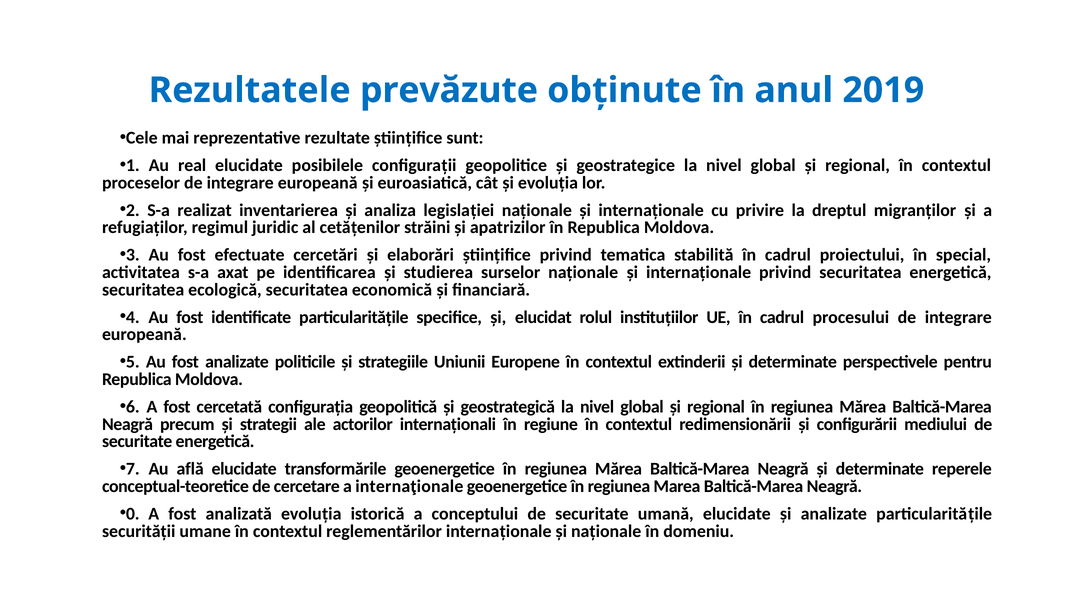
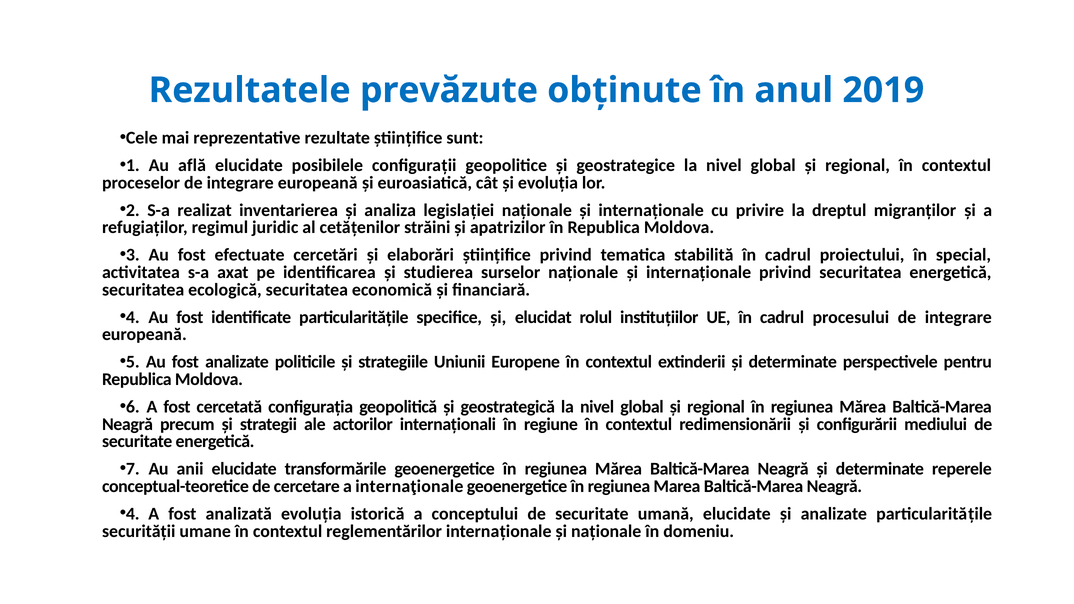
real: real -> află
află: află -> anii
0 at (133, 514): 0 -> 4
